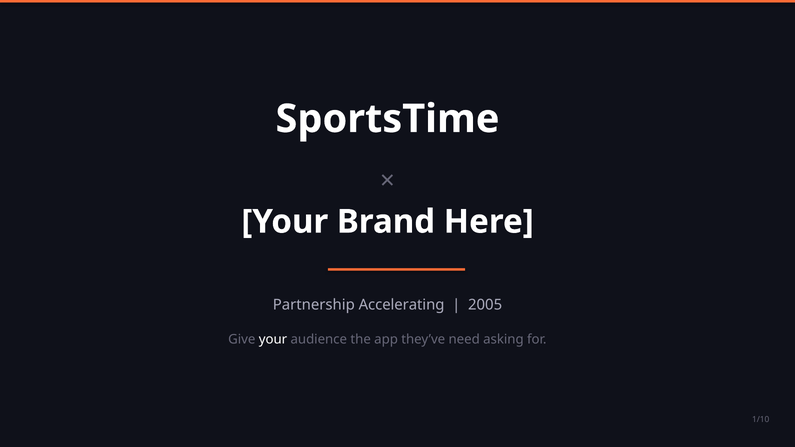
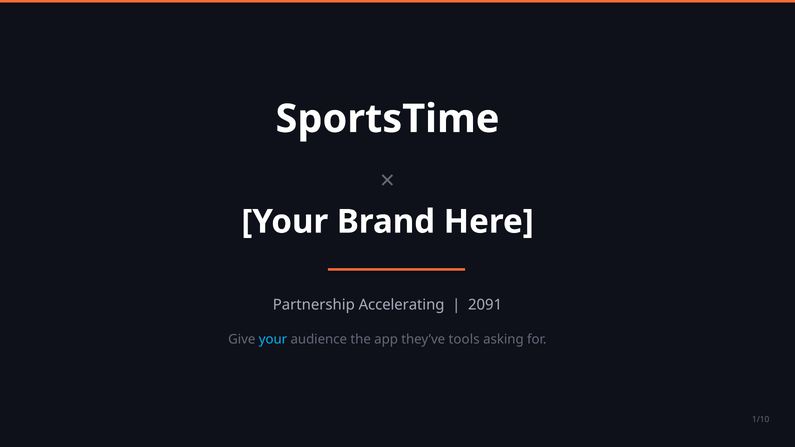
2005: 2005 -> 2091
your at (273, 340) colour: white -> light blue
need: need -> tools
